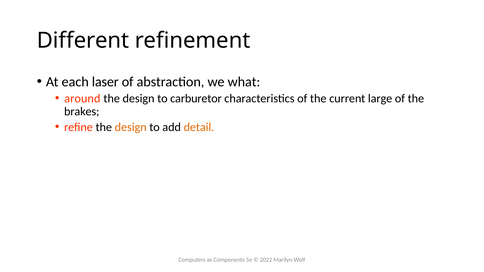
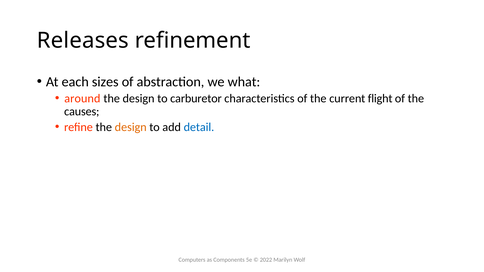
Different: Different -> Releases
laser: laser -> sizes
large: large -> flight
brakes: brakes -> causes
detail colour: orange -> blue
